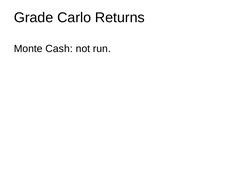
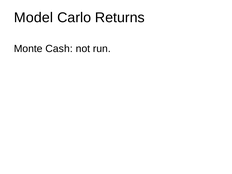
Grade: Grade -> Model
